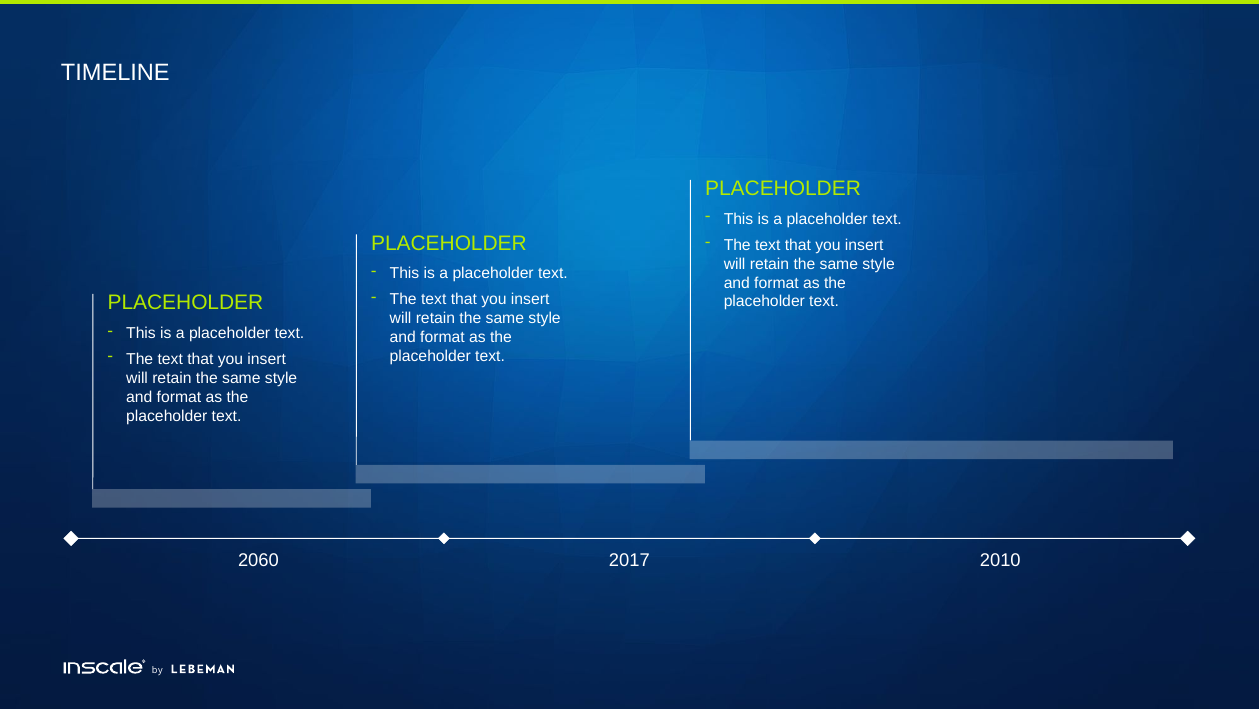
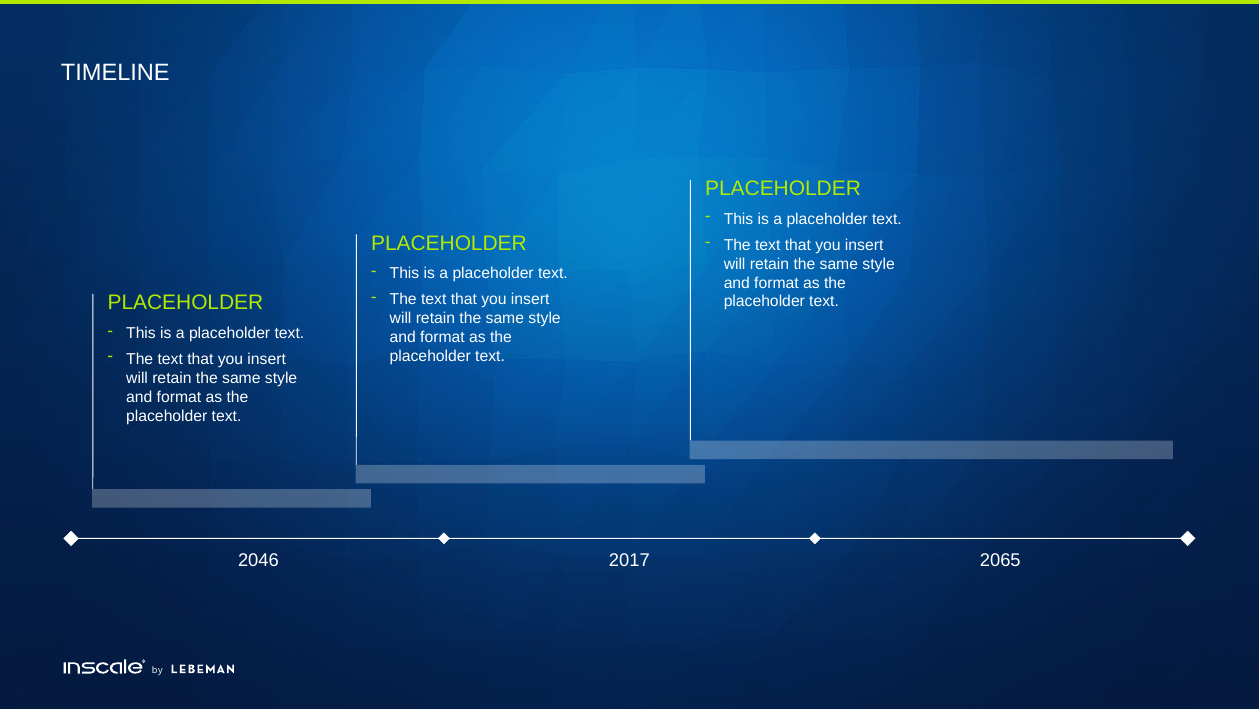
2060: 2060 -> 2046
2010: 2010 -> 2065
